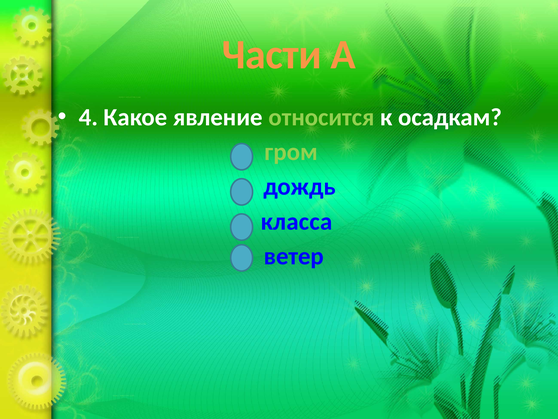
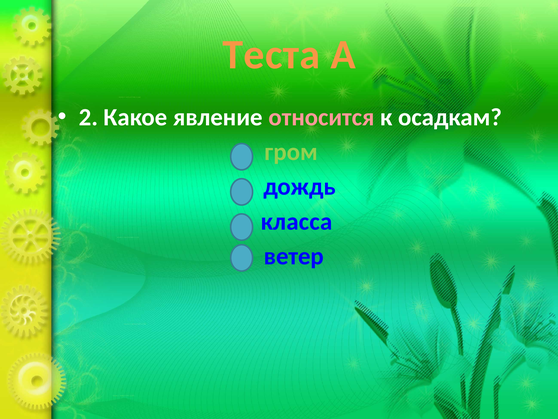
Части: Части -> Теста
4: 4 -> 2
относится colour: light green -> pink
